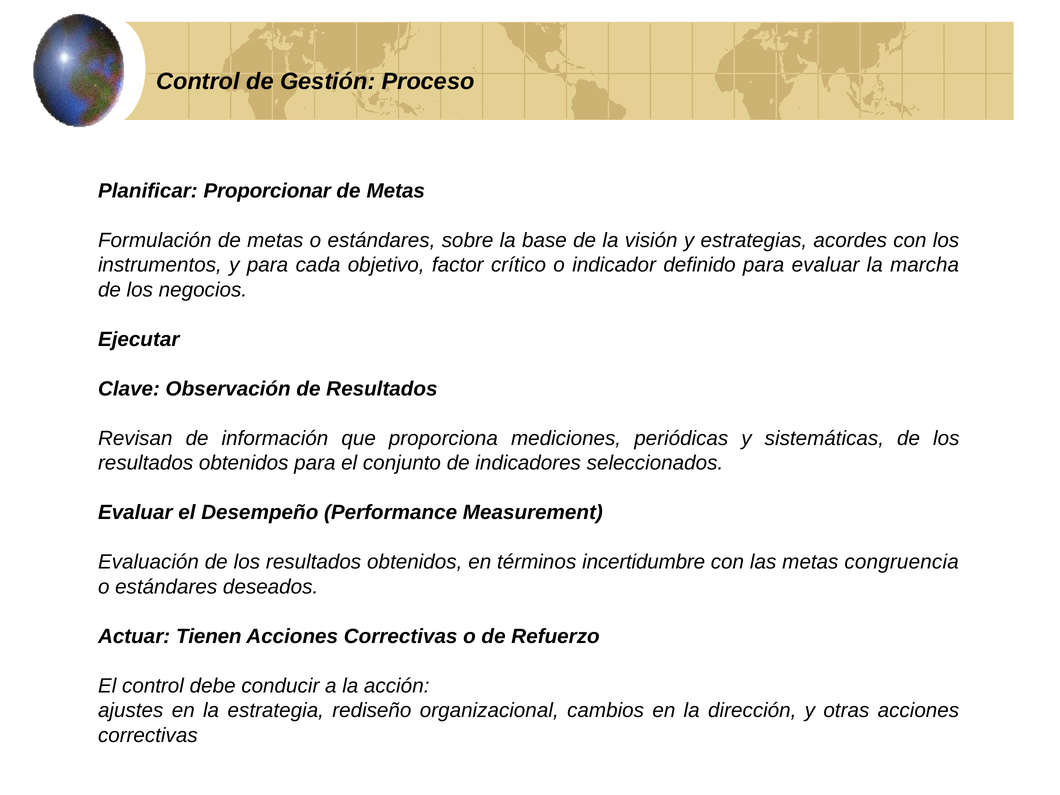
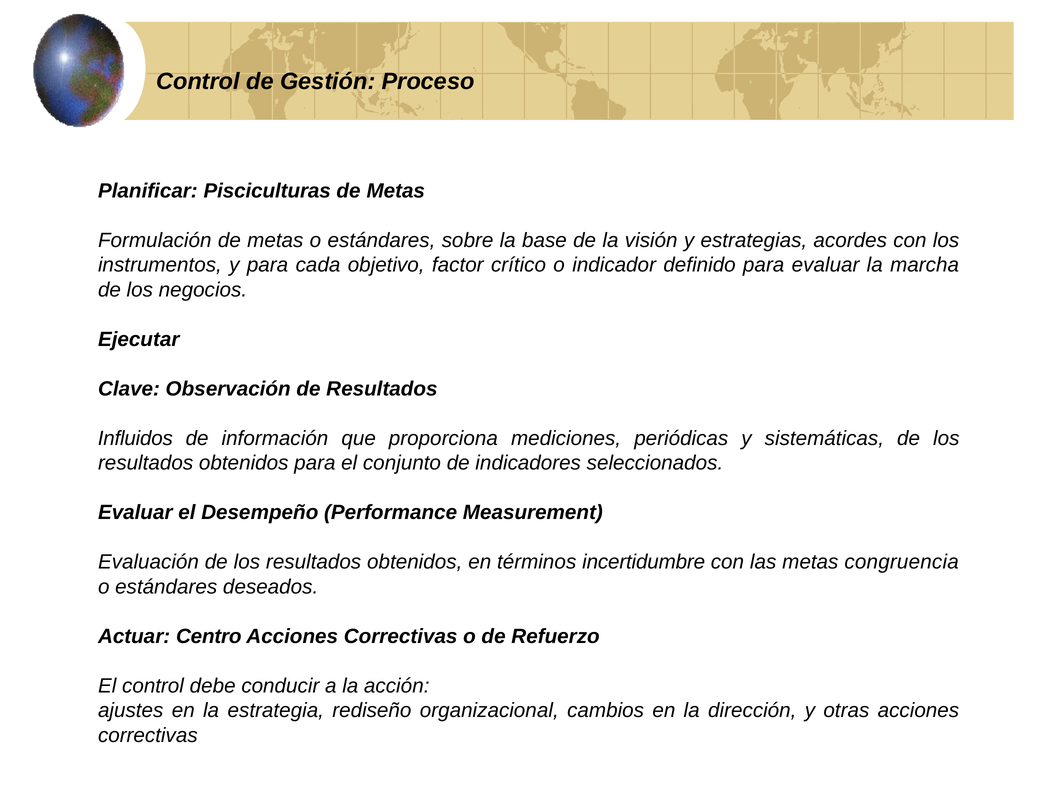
Proporcionar: Proporcionar -> Pisciculturas
Revisan: Revisan -> Influidos
Tienen: Tienen -> Centro
